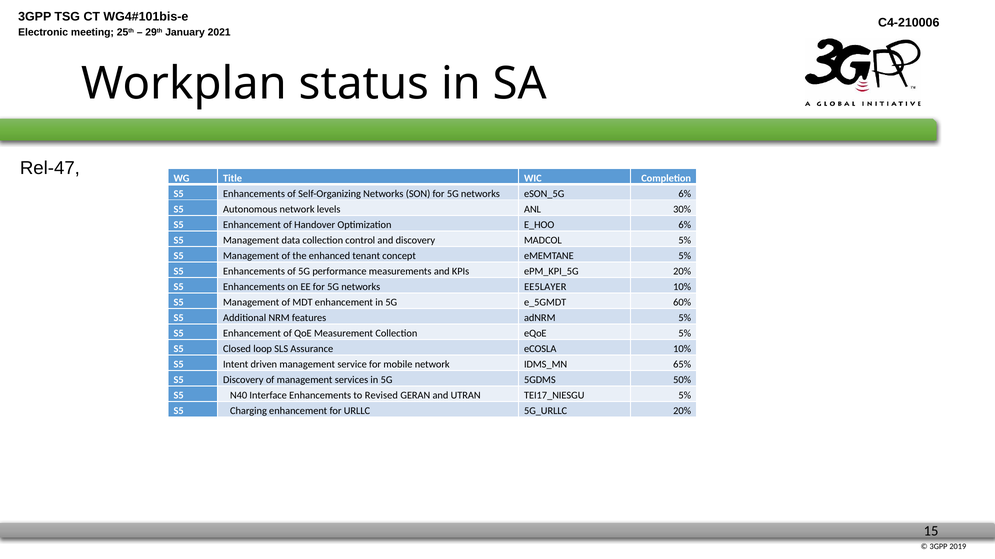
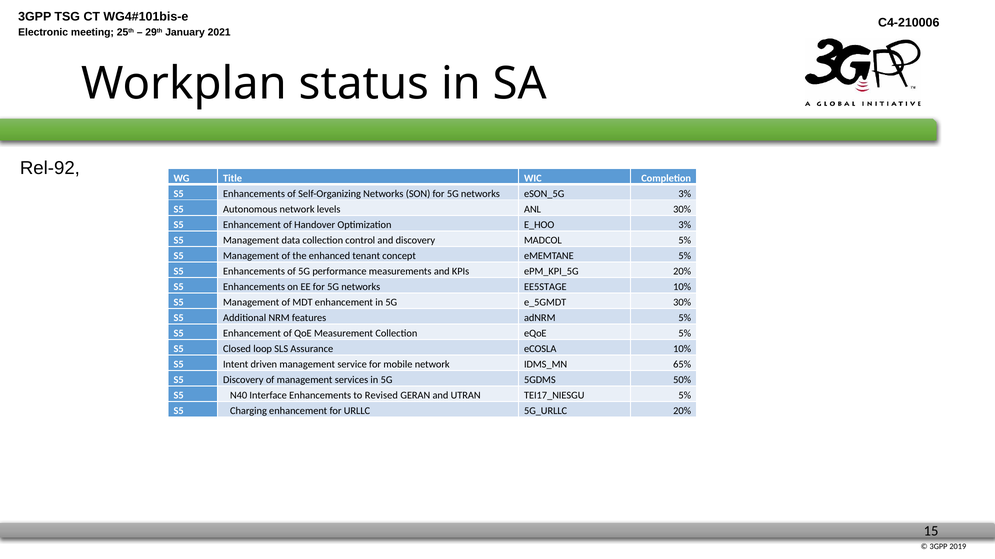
Rel-47: Rel-47 -> Rel-92
6% at (685, 194): 6% -> 3%
6% at (685, 225): 6% -> 3%
EE5LAYER: EE5LAYER -> EE5STAGE
60% at (682, 303): 60% -> 30%
